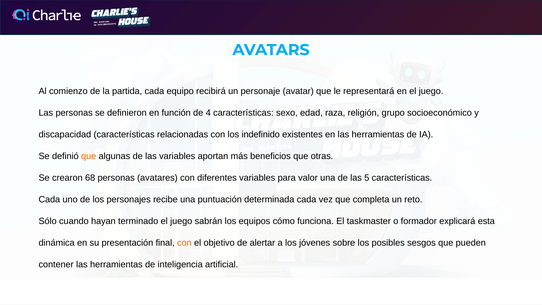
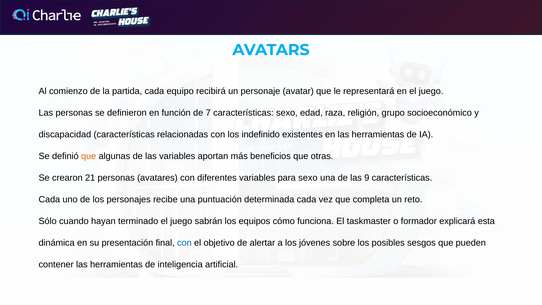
4: 4 -> 7
68: 68 -> 21
para valor: valor -> sexo
5: 5 -> 9
con at (184, 243) colour: orange -> blue
